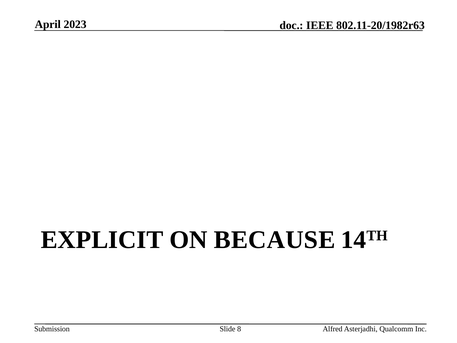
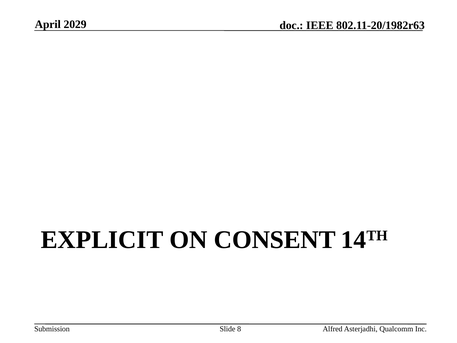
2023: 2023 -> 2029
BECAUSE: BECAUSE -> CONSENT
